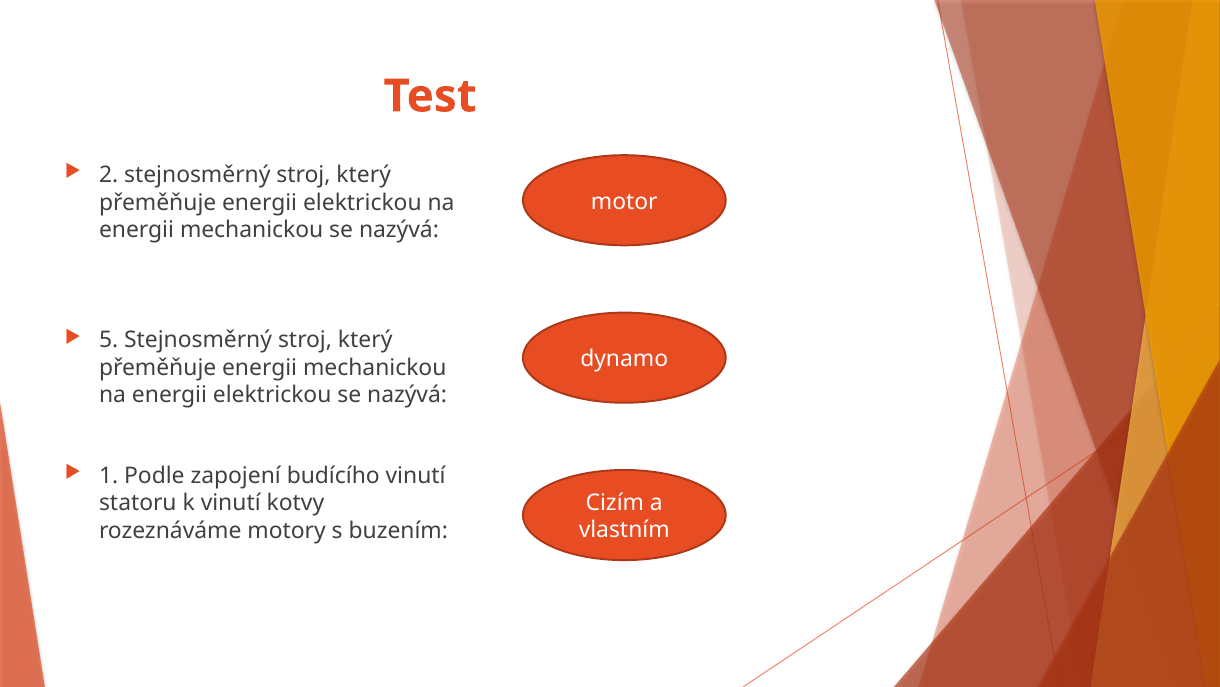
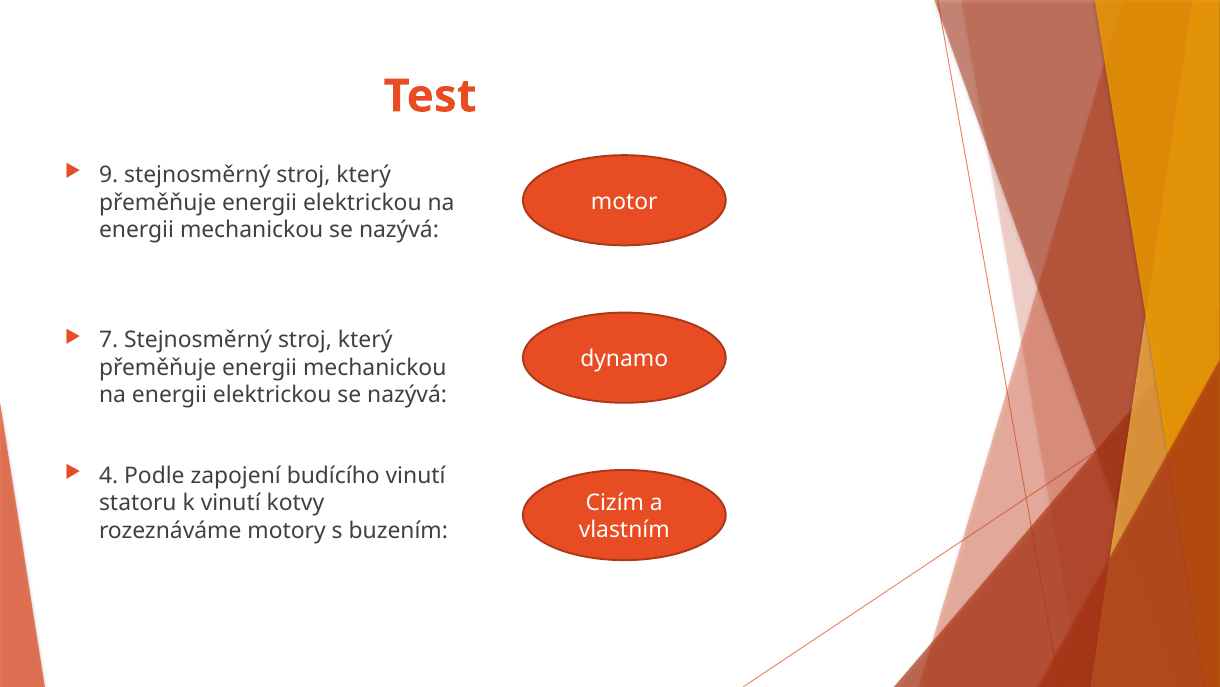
2: 2 -> 9
5: 5 -> 7
1: 1 -> 4
